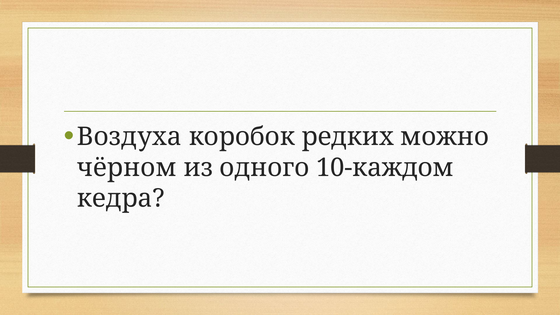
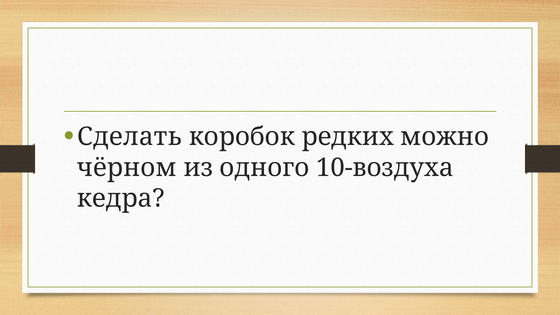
Воздуха: Воздуха -> Сделать
10-каждом: 10-каждом -> 10-воздуха
